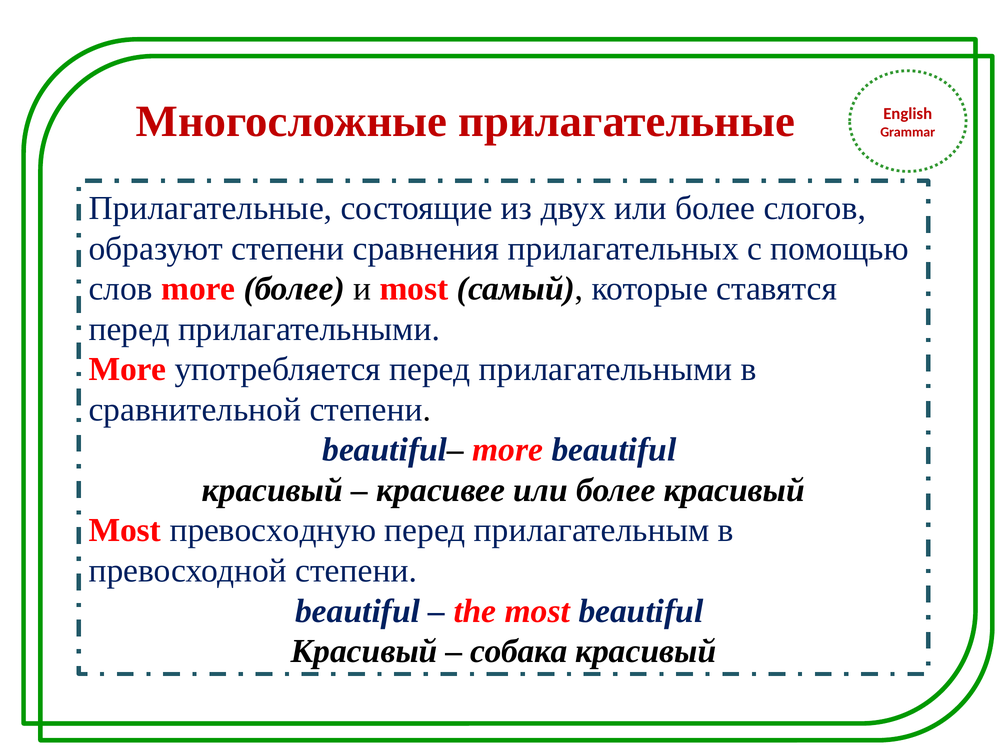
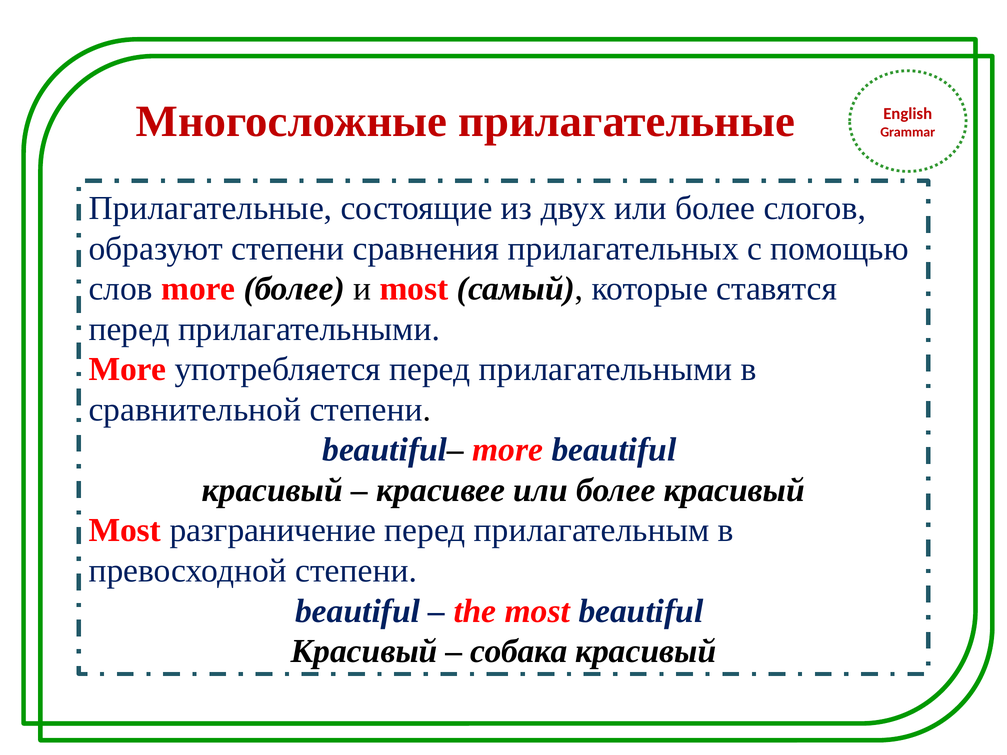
превосходную: превосходную -> разграничение
